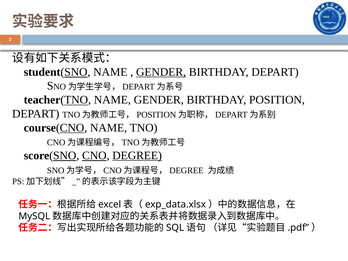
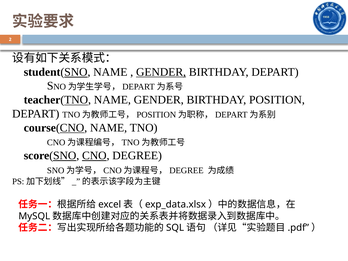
DEGREE underline: present -> none
